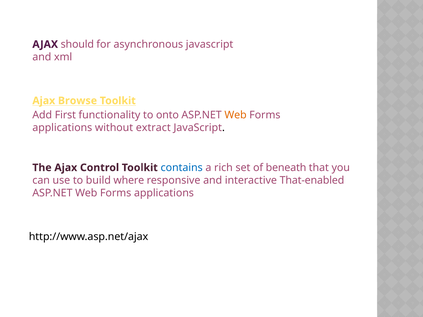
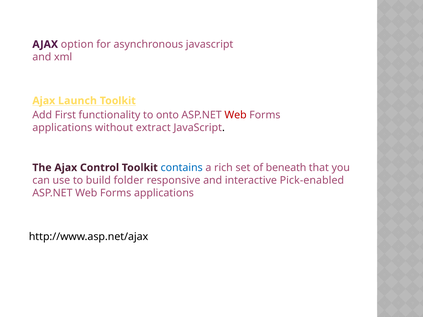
should: should -> option
Browse: Browse -> Launch
Web at (236, 115) colour: orange -> red
where: where -> folder
That-enabled: That-enabled -> Pick-enabled
